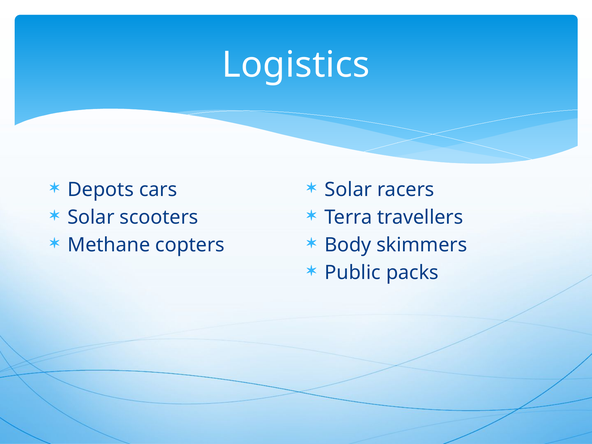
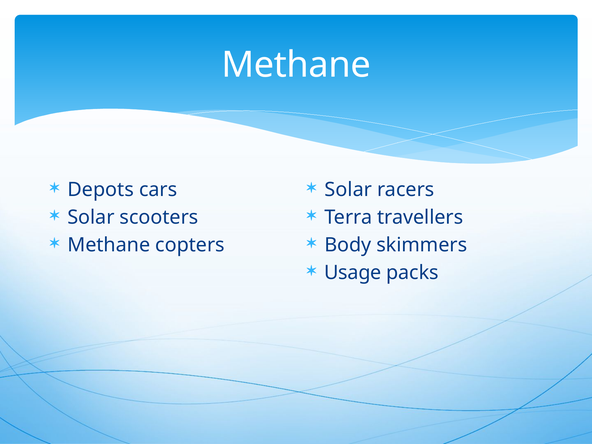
Logistics at (296, 65): Logistics -> Methane
Public: Public -> Usage
